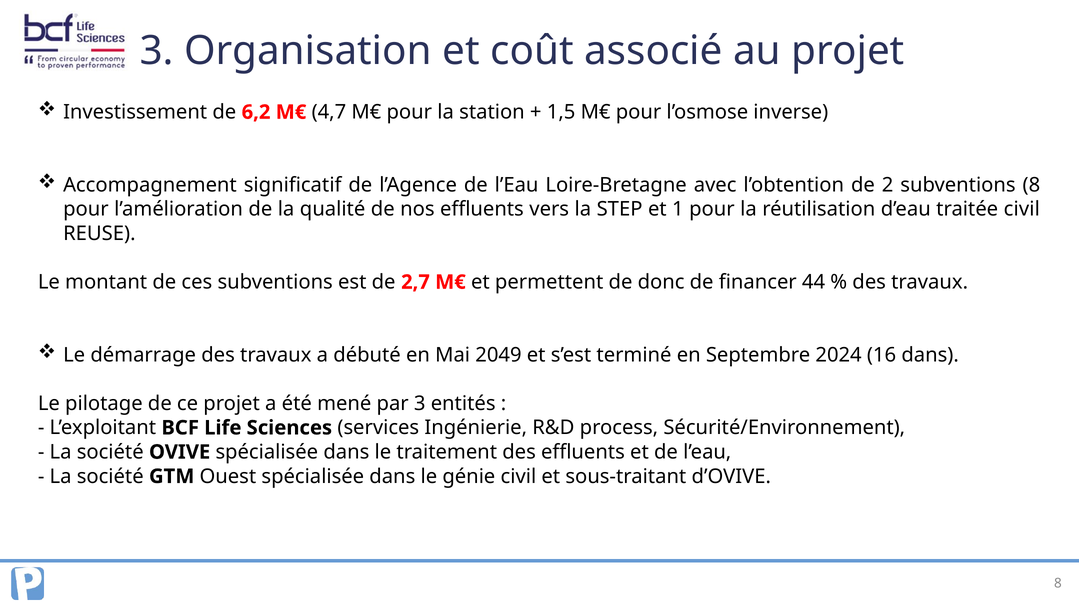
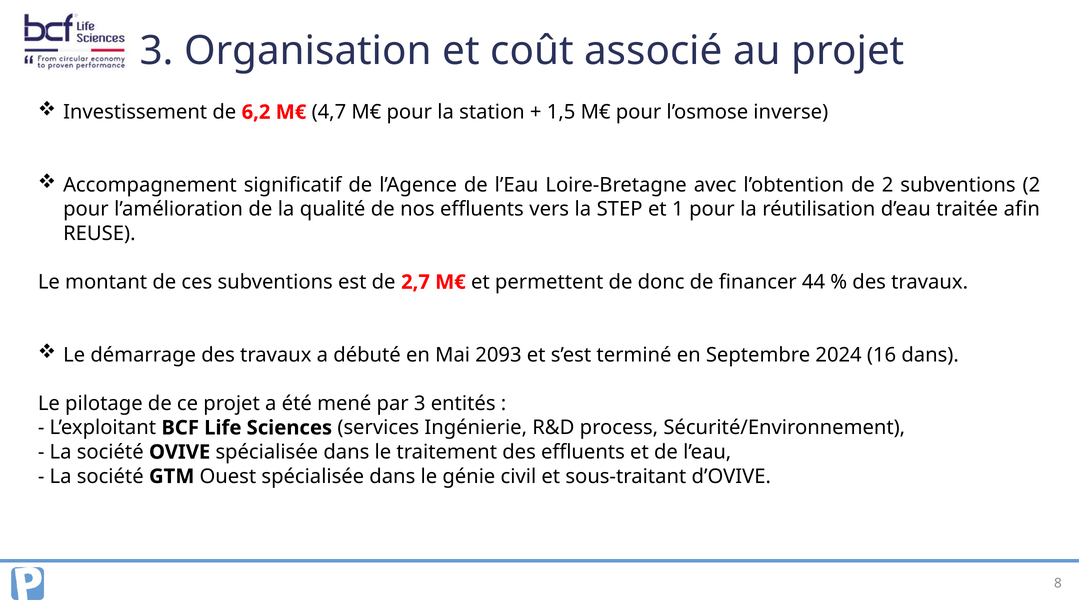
subventions 8: 8 -> 2
traitée civil: civil -> afin
2049: 2049 -> 2093
